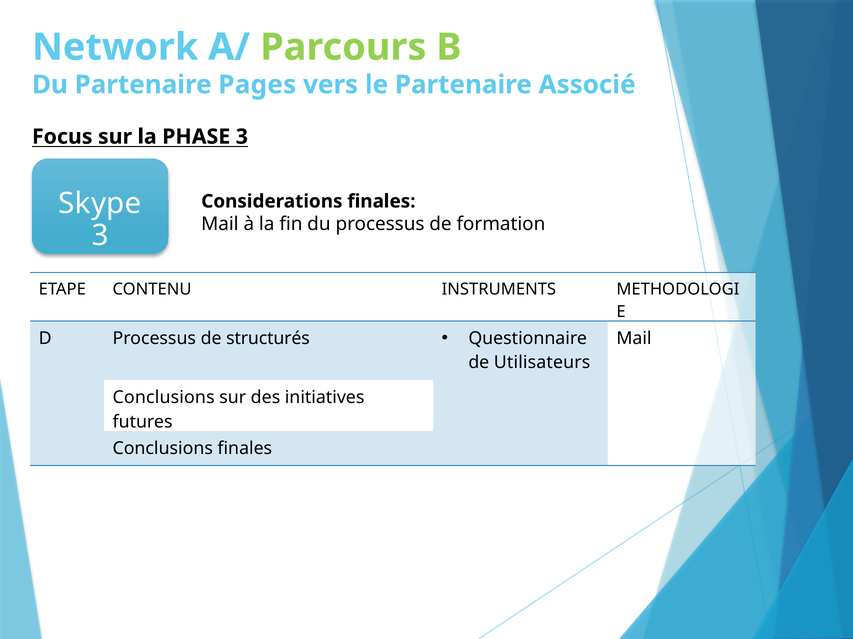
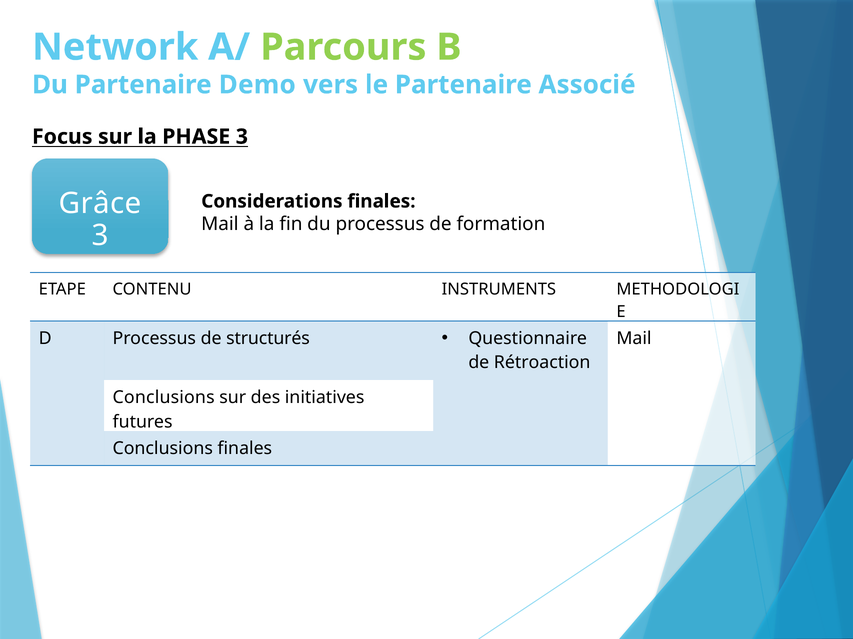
Pages: Pages -> Demo
Skype: Skype -> Grâce
Utilisateurs: Utilisateurs -> Rétroaction
